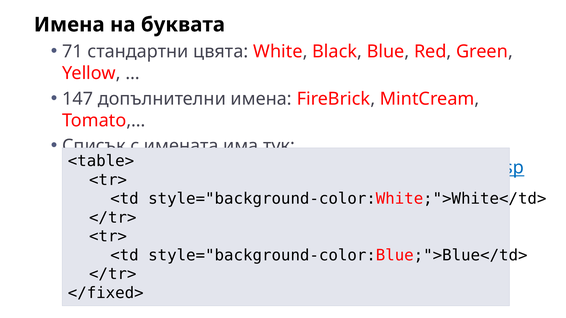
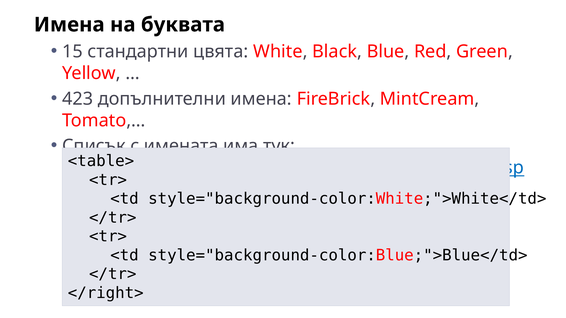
71: 71 -> 15
147: 147 -> 423
</fixed>: </fixed> -> </right>
